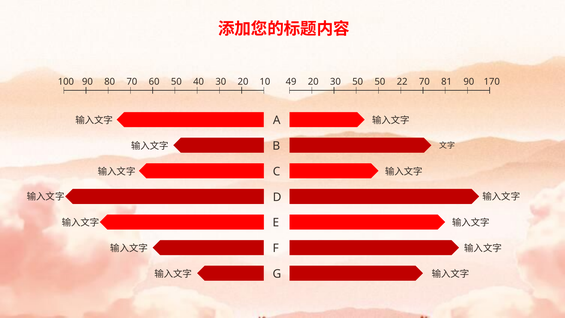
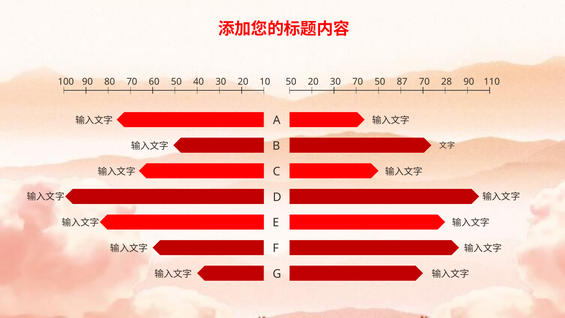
100 49: 49 -> 50
30 50: 50 -> 70
22: 22 -> 87
81: 81 -> 28
170: 170 -> 110
